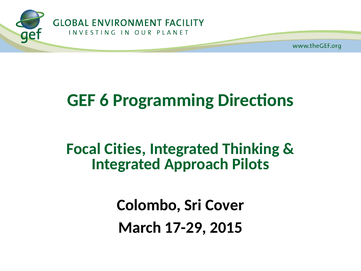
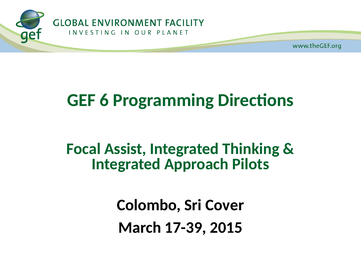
Cities: Cities -> Assist
17-29: 17-29 -> 17-39
